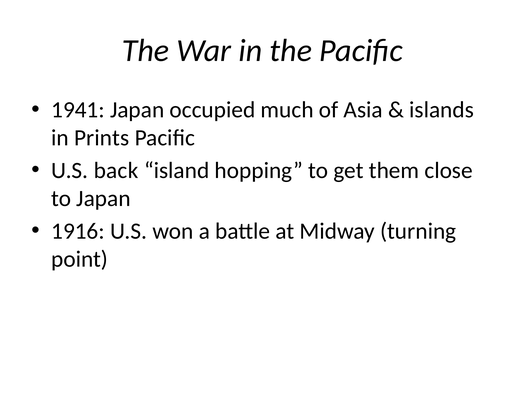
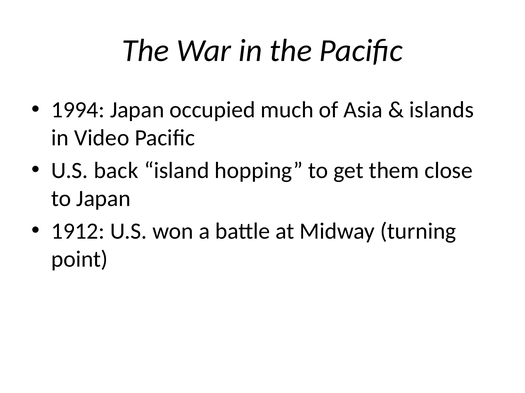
1941: 1941 -> 1994
Prints: Prints -> Video
1916: 1916 -> 1912
